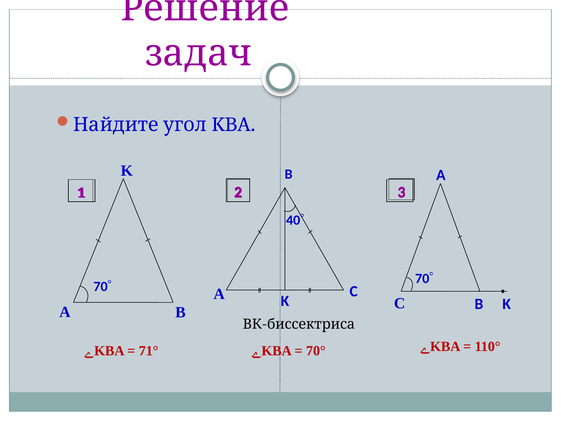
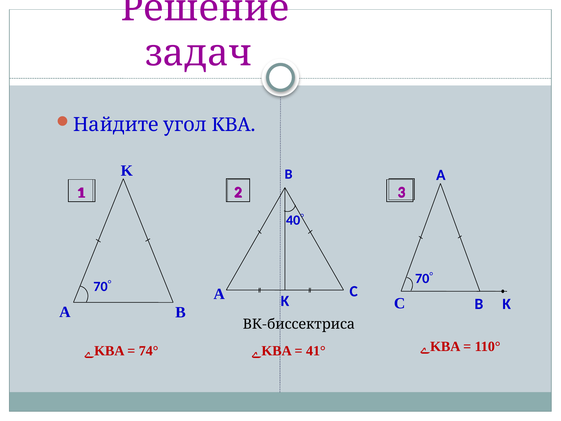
71°: 71° -> 74°
70°: 70° -> 41°
